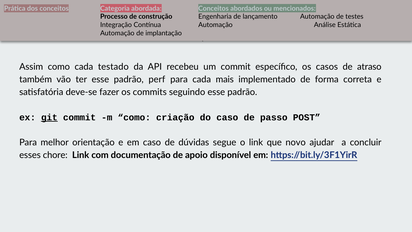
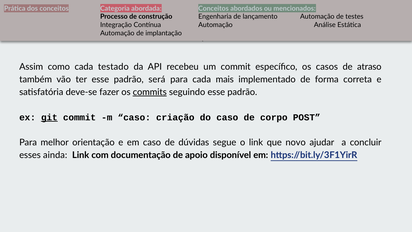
perf: perf -> será
commits underline: none -> present
m como: como -> caso
passo: passo -> corpo
chore: chore -> ainda
